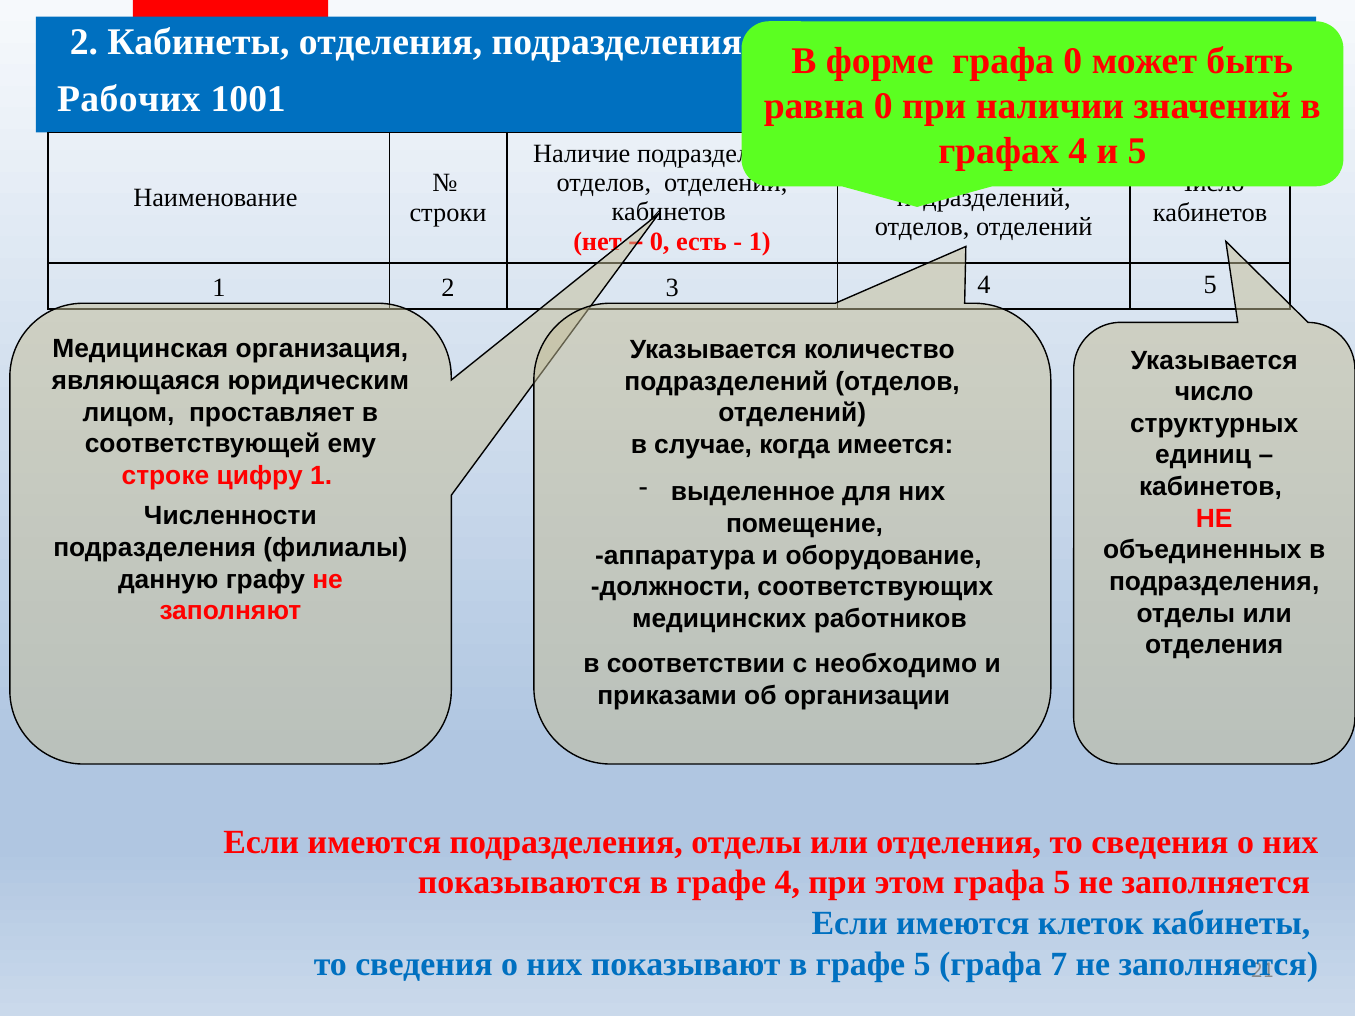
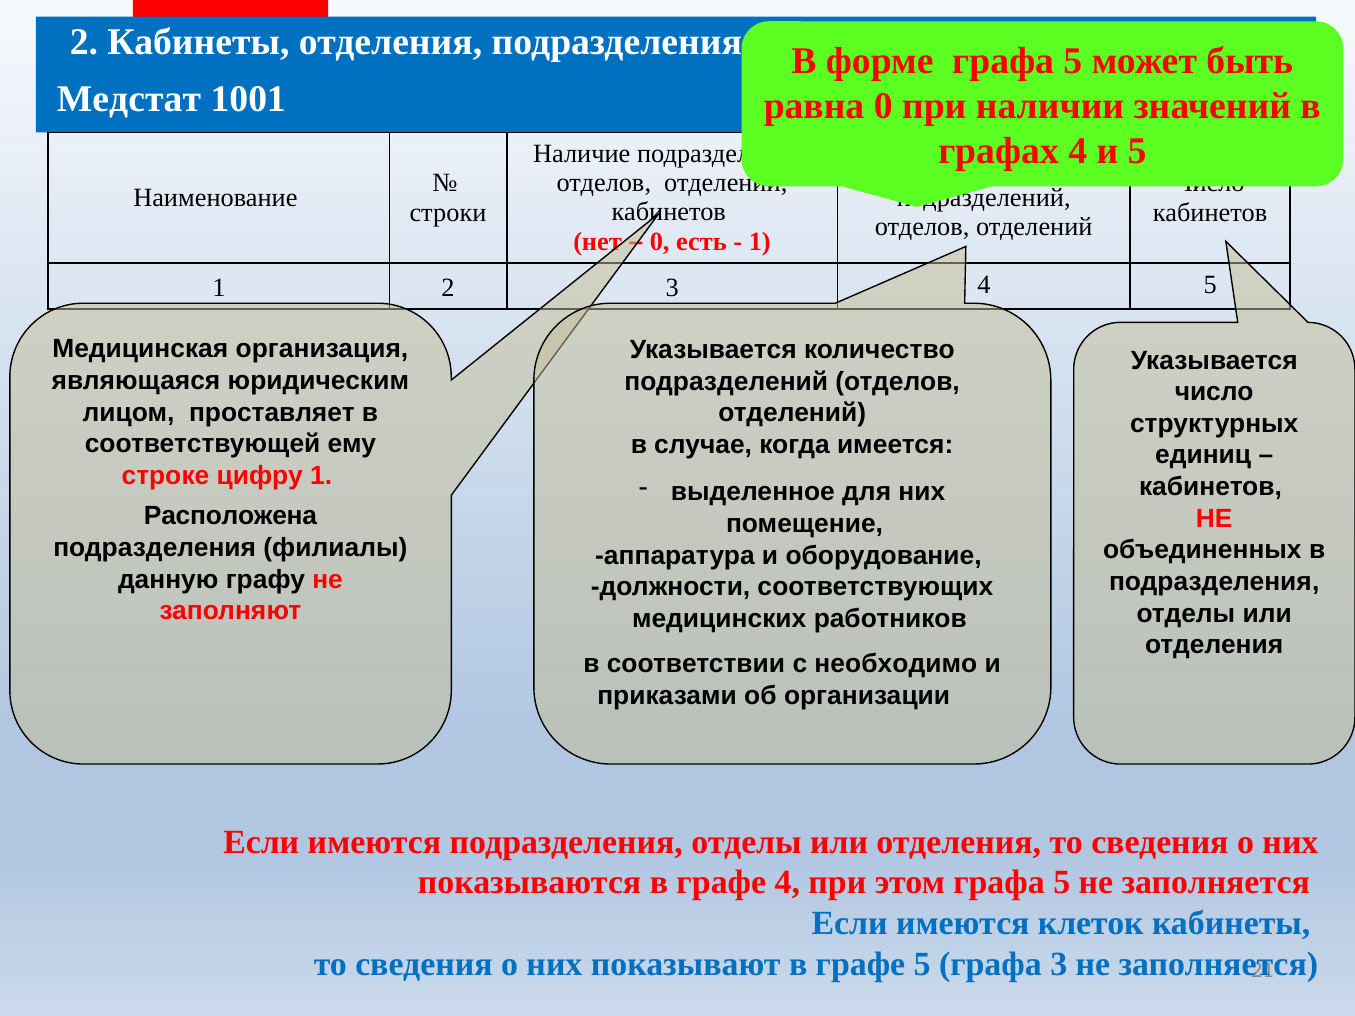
форме графа 0: 0 -> 5
Рабочих: Рабочих -> Медстат
Численности: Численности -> Расположена
графа 7: 7 -> 3
